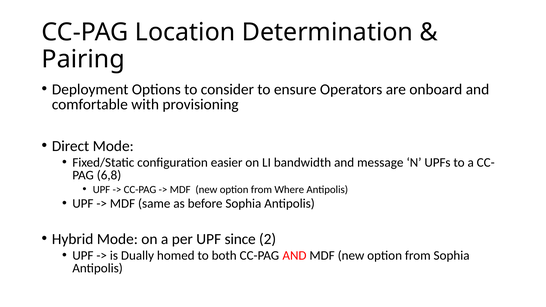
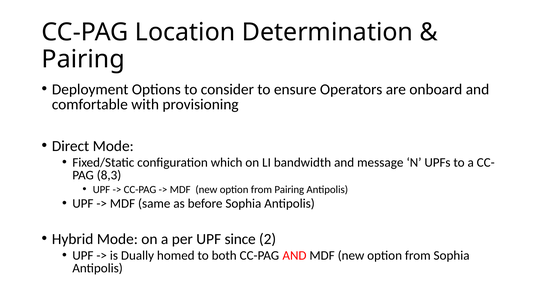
easier: easier -> which
6,8: 6,8 -> 8,3
from Where: Where -> Pairing
